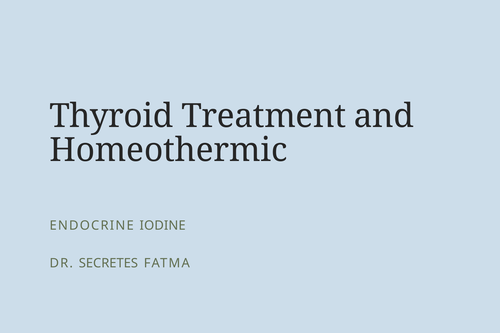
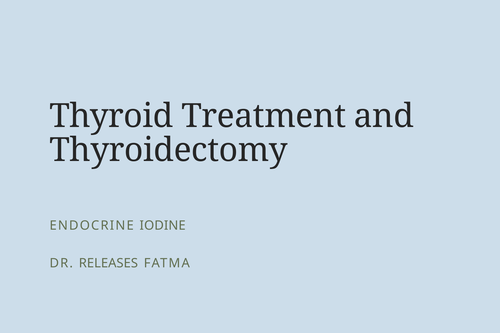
Homeothermic: Homeothermic -> Thyroidectomy
SECRETES: SECRETES -> RELEASES
